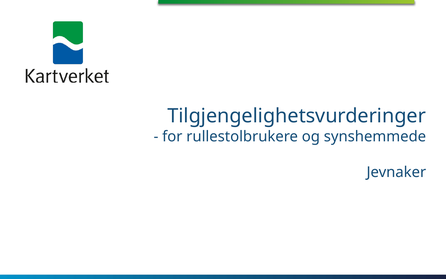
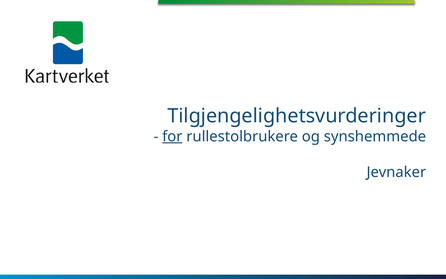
for underline: none -> present
